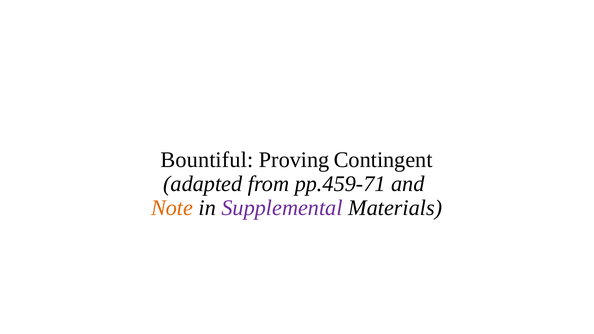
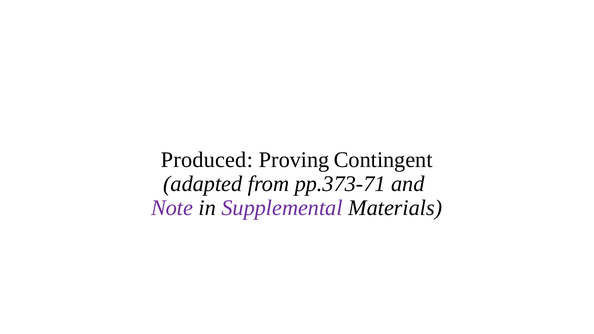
Bountiful: Bountiful -> Produced
pp.459-71: pp.459-71 -> pp.373-71
Note colour: orange -> purple
